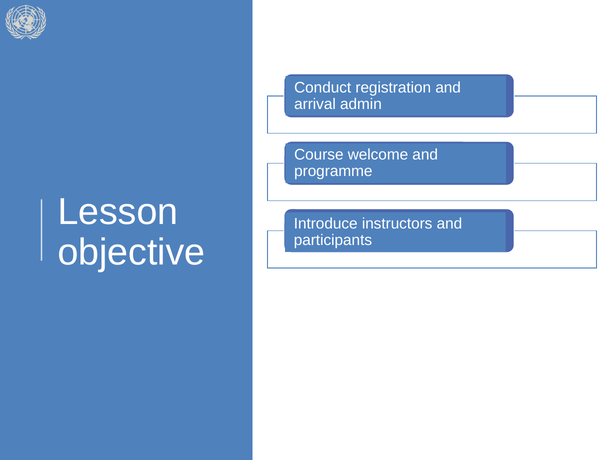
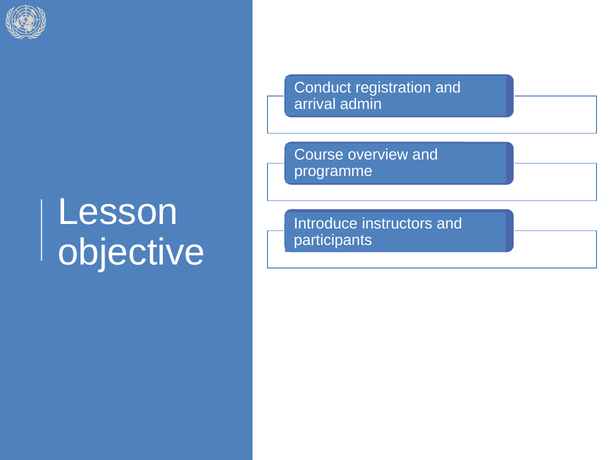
welcome: welcome -> overview
